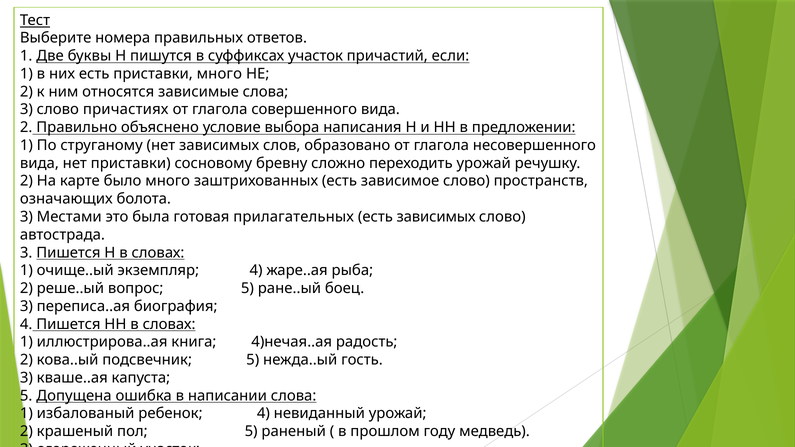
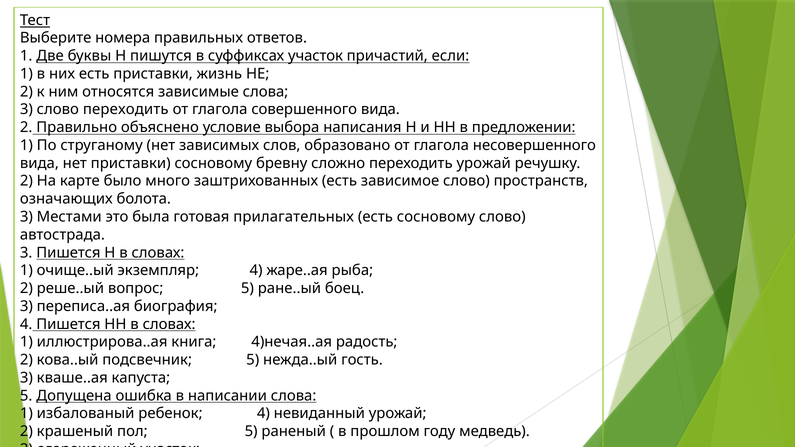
приставки много: много -> жизнь
слово причастиях: причастиях -> переходить
есть зависимых: зависимых -> сосновому
